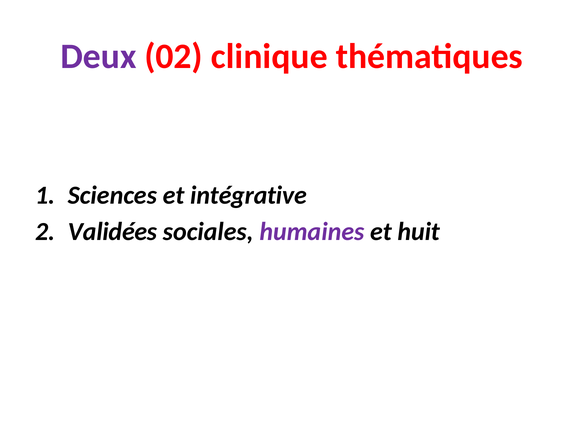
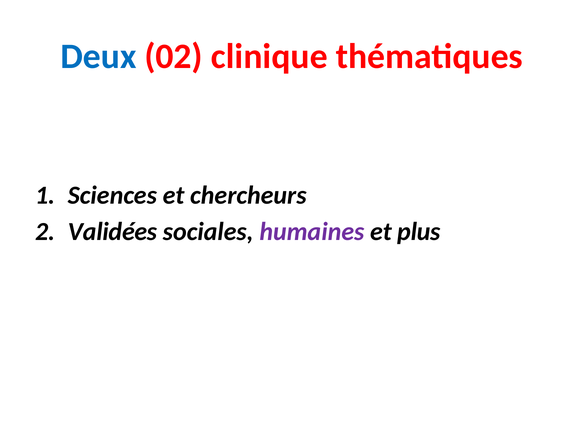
Deux colour: purple -> blue
intégrative: intégrative -> chercheurs
huit: huit -> plus
